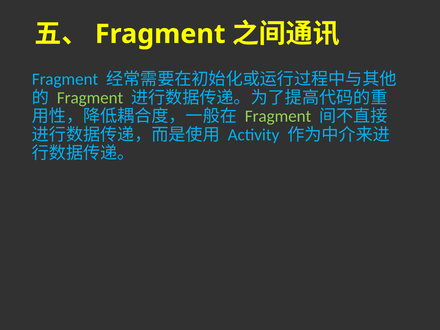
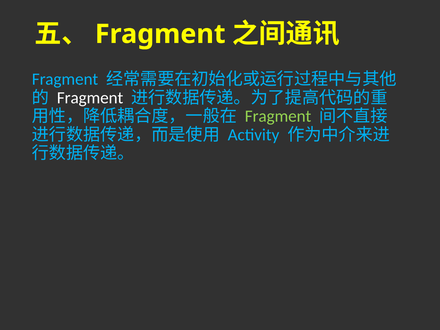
Fragment at (90, 98) colour: light green -> white
